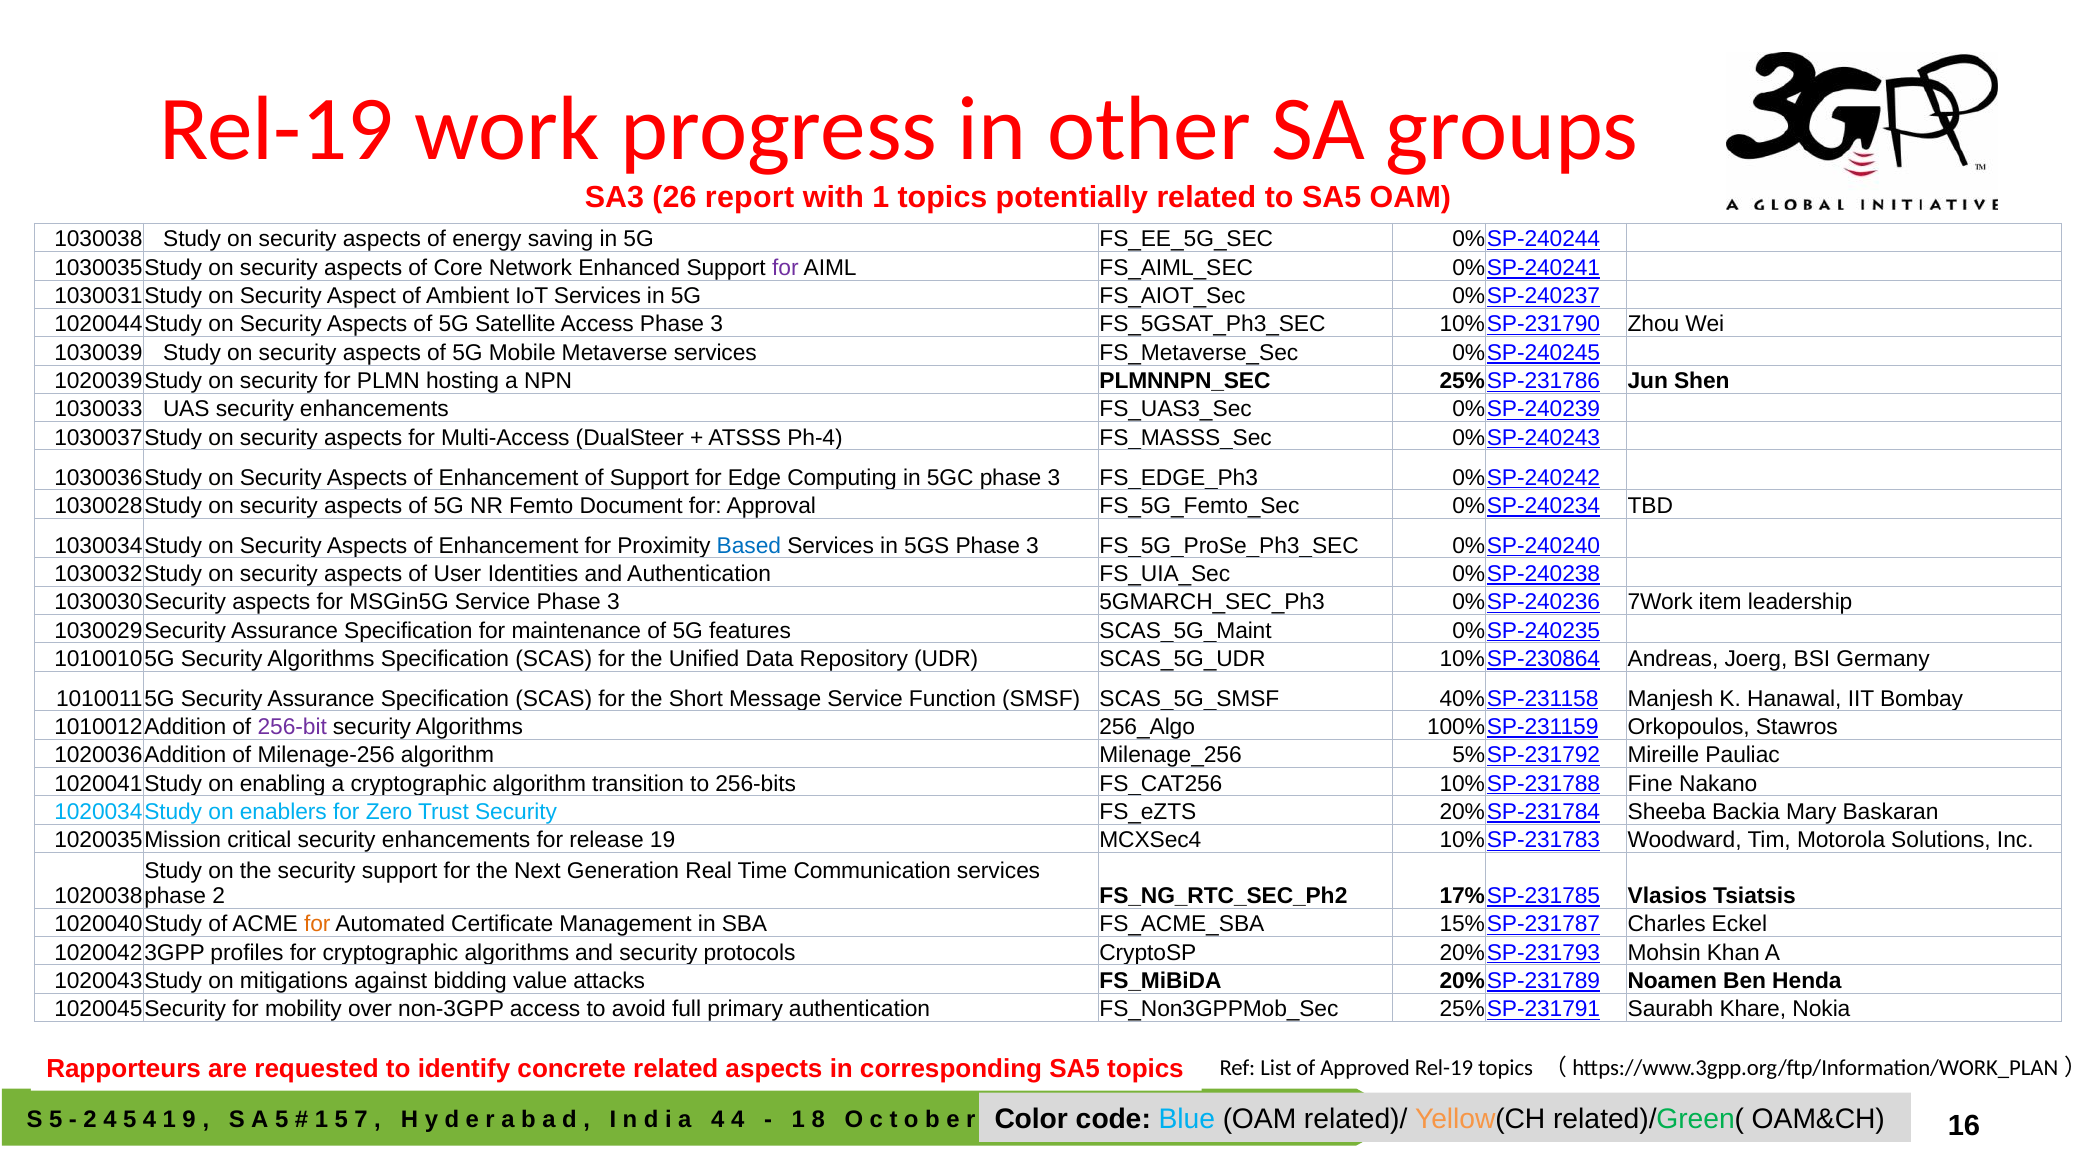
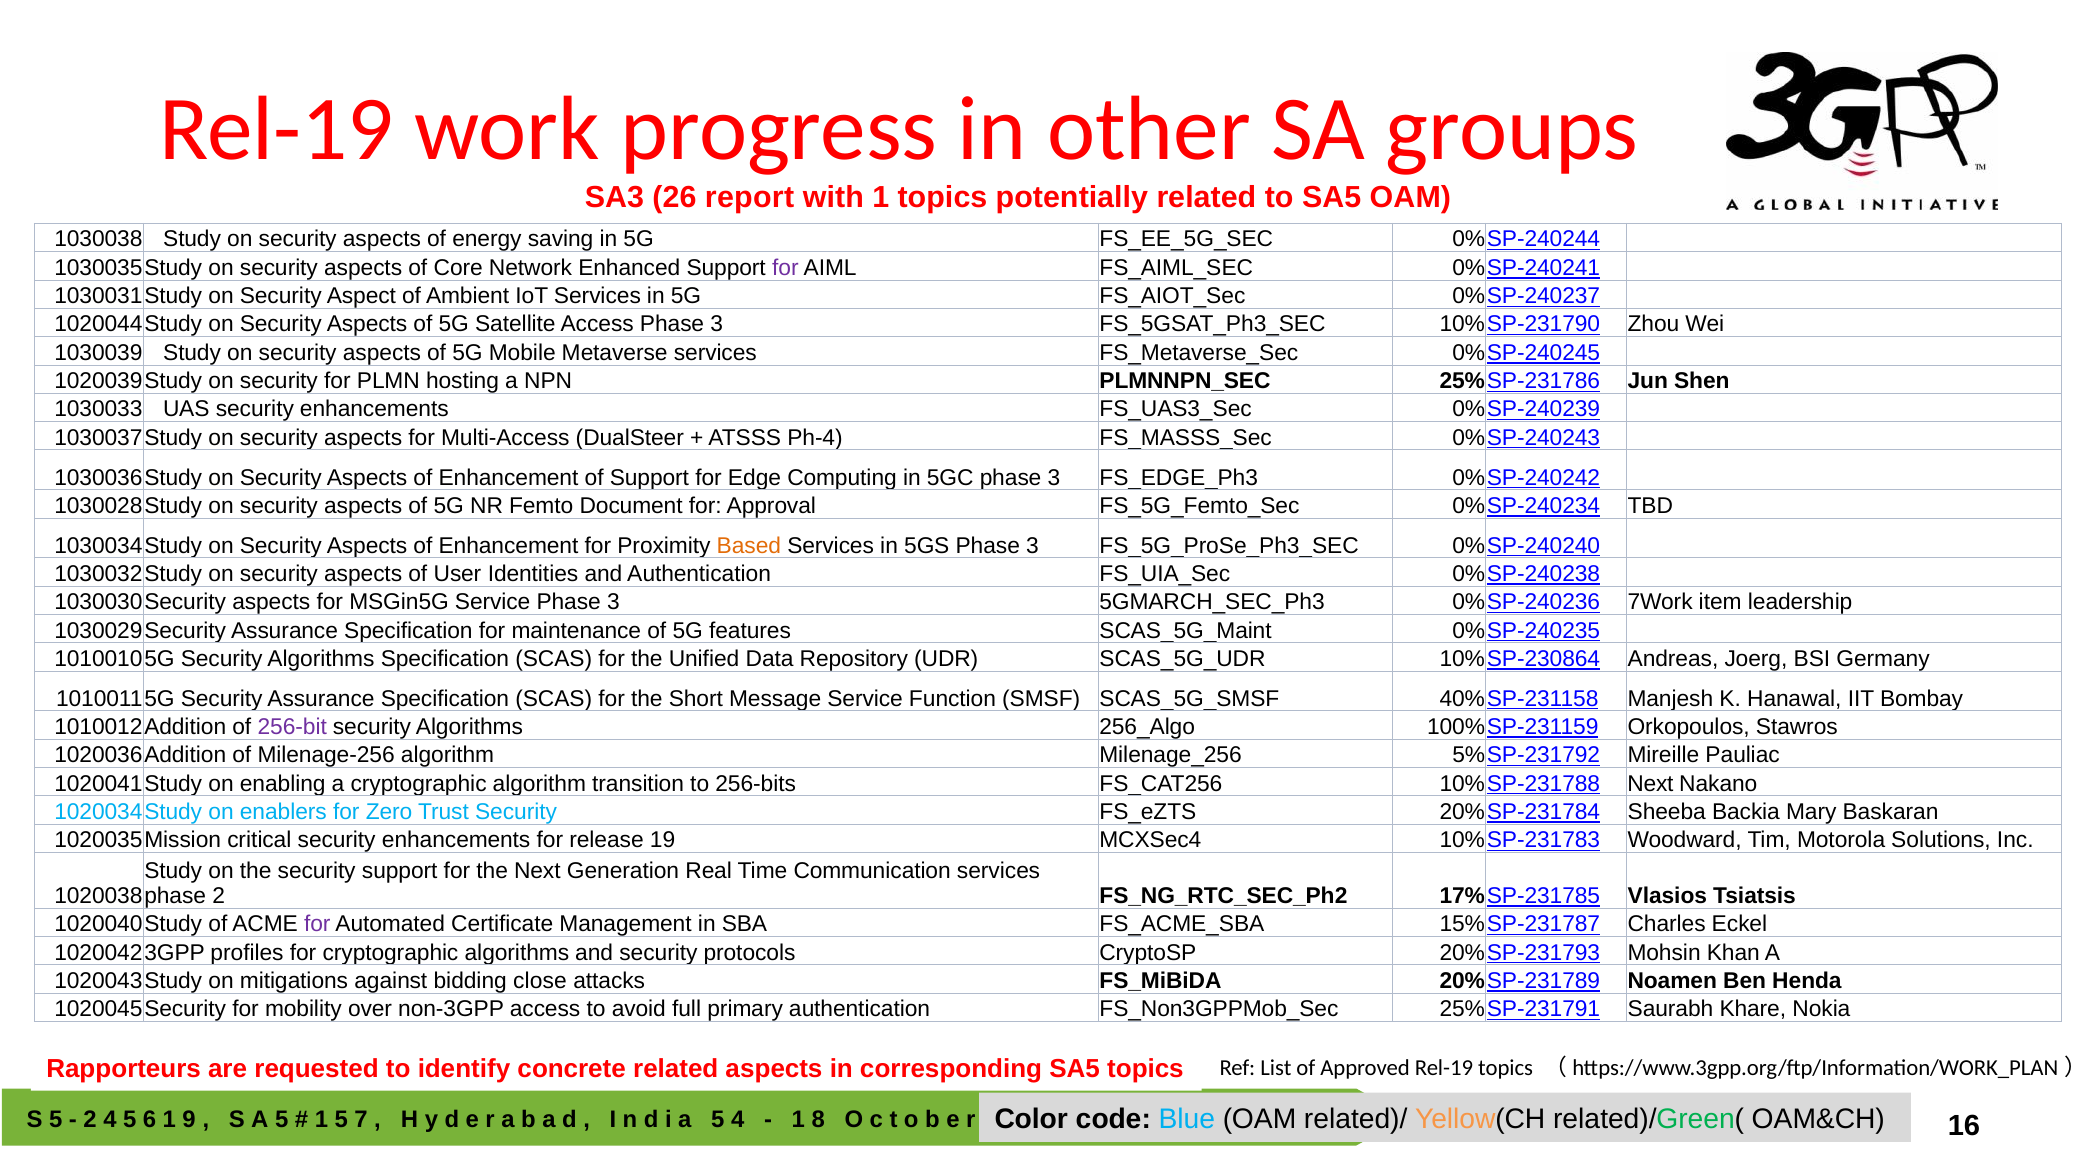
Based colour: blue -> orange
Fine at (1650, 784): Fine -> Next
for at (317, 924) colour: orange -> purple
value: value -> close
4 at (150, 1120): 4 -> 6
4 at (718, 1120): 4 -> 5
